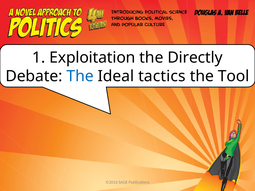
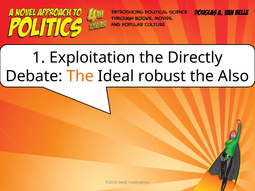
The at (80, 76) colour: blue -> orange
tactics: tactics -> robust
Tool: Tool -> Also
